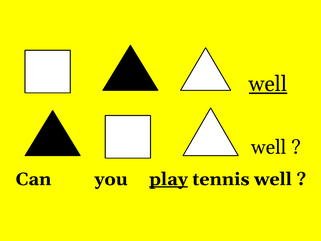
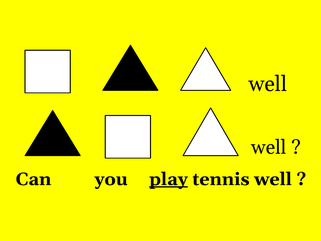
well at (268, 84) underline: present -> none
